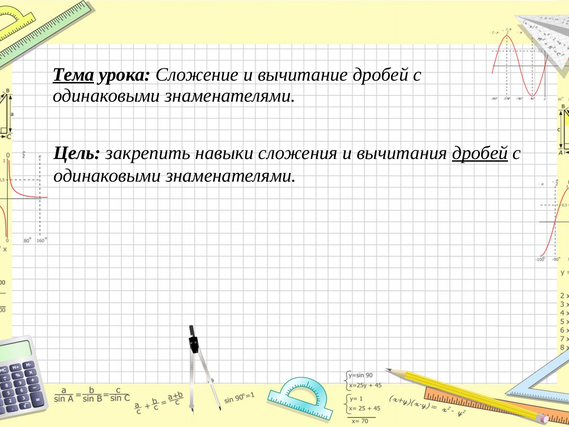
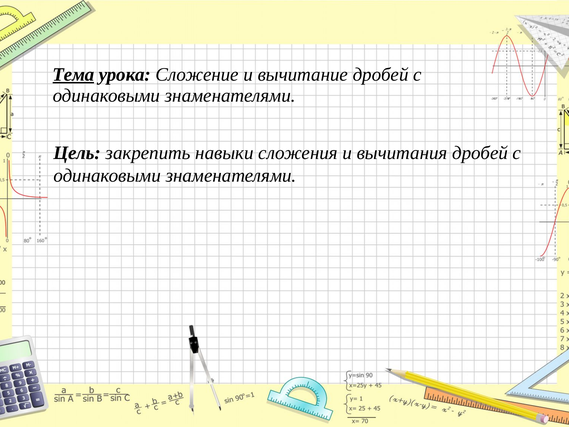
дробей at (480, 153) underline: present -> none
